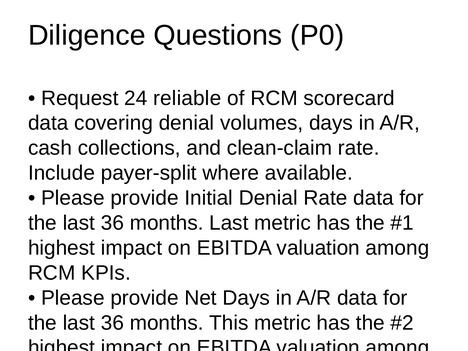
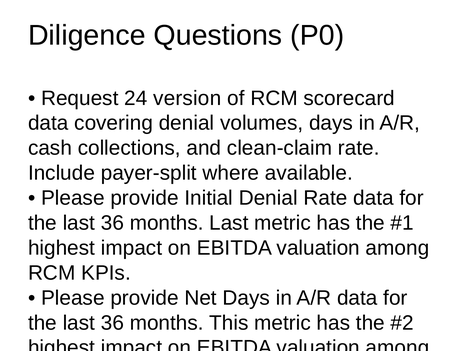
reliable: reliable -> version
